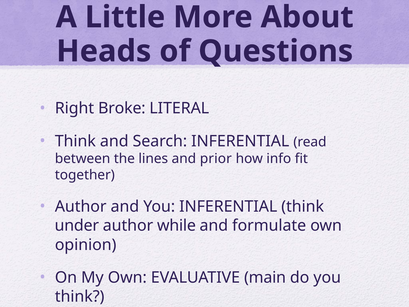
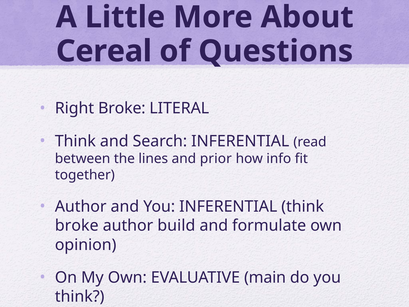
Heads: Heads -> Cereal
under at (77, 226): under -> broke
while: while -> build
